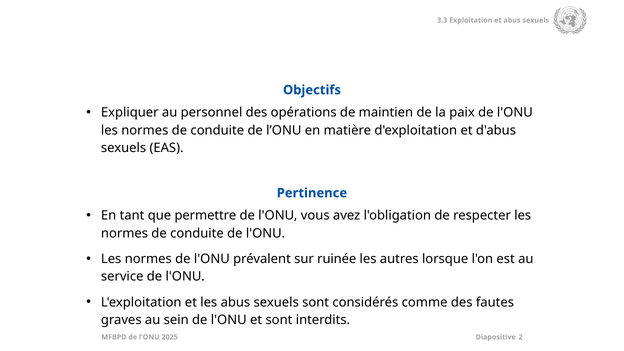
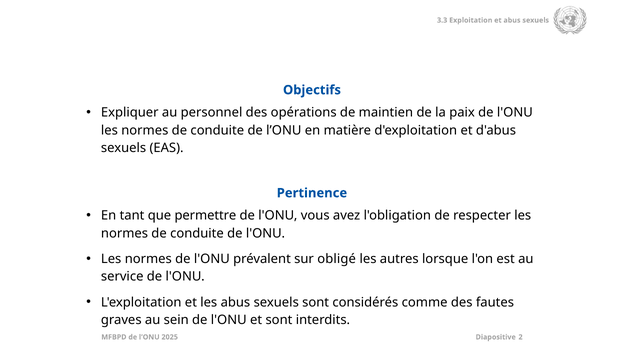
ruinée: ruinée -> obligé
